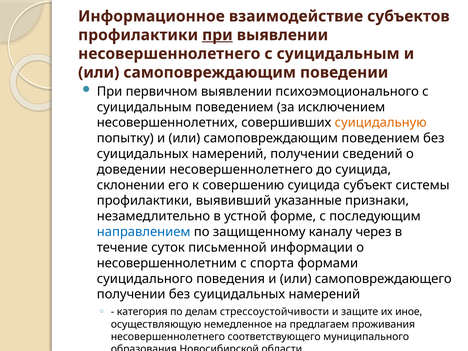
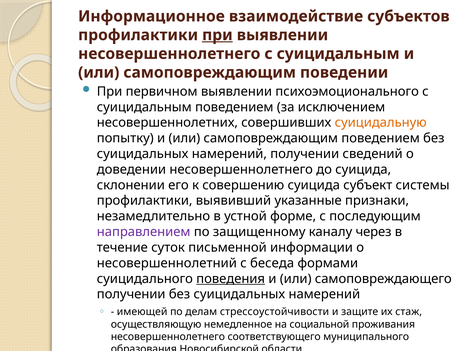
направлением colour: blue -> purple
несовершеннолетним: несовершеннолетним -> несовершеннолетний
спорта: спорта -> беседа
поведения underline: none -> present
категория: категория -> имеющей
иное: иное -> стаж
предлагаем: предлагаем -> социальной
